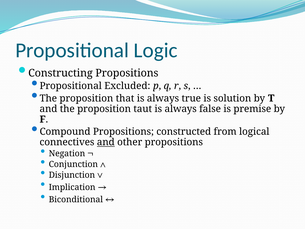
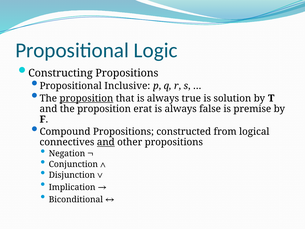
Excluded: Excluded -> Inclusive
proposition at (86, 98) underline: none -> present
taut: taut -> erat
